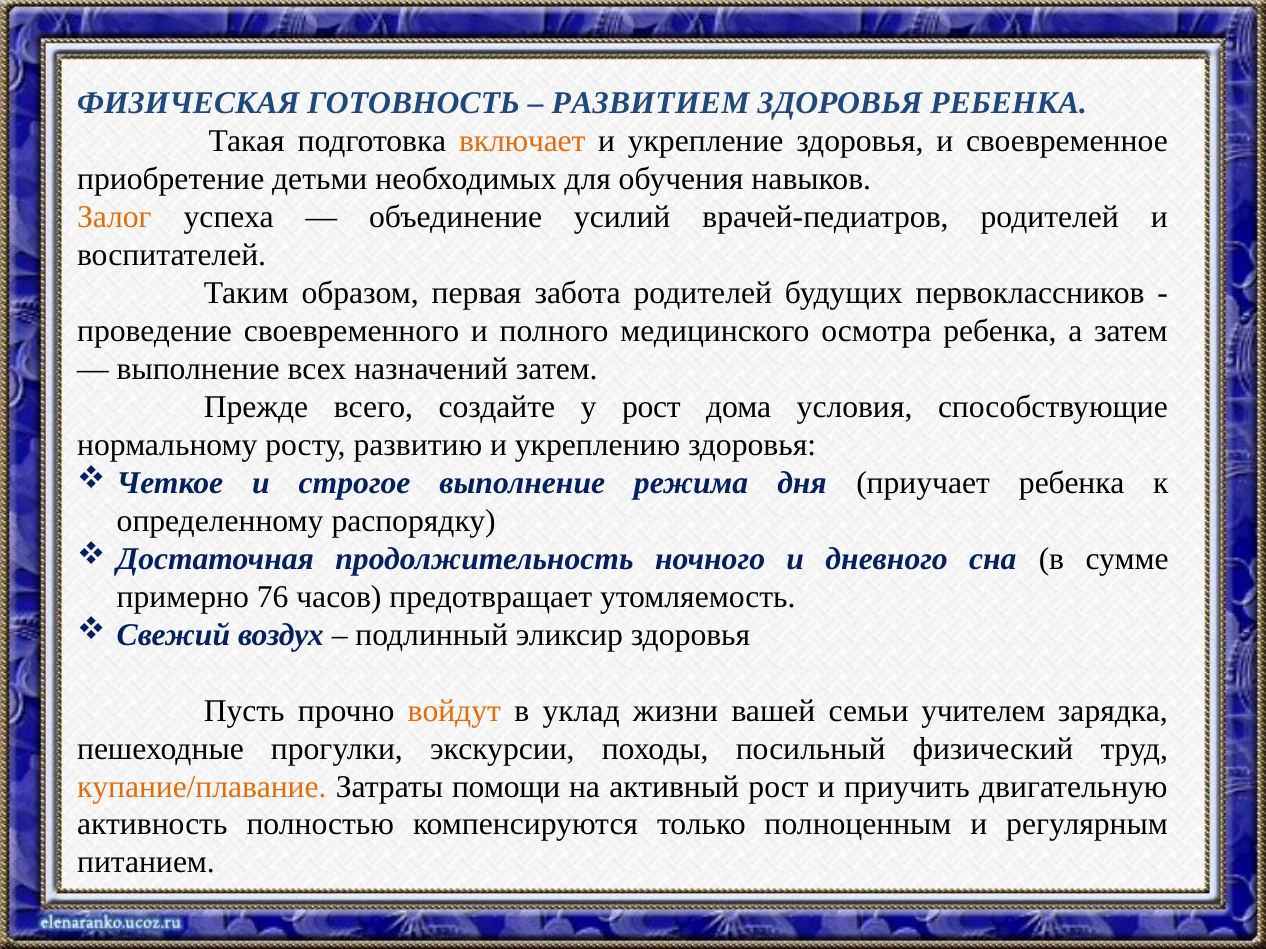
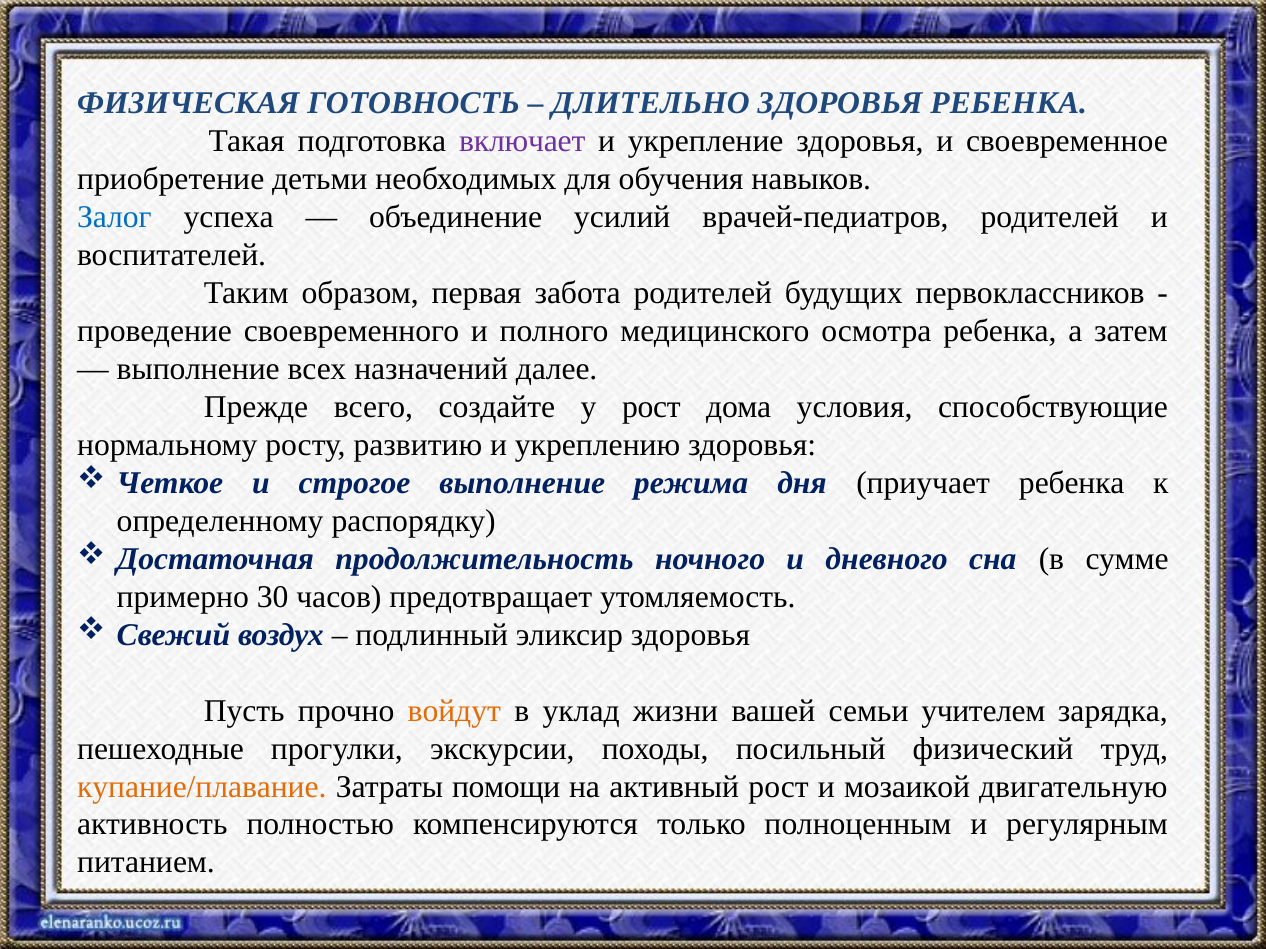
РАЗВИТИЕМ: РАЗВИТИЕМ -> ДЛИТЕЛЬНО
включает colour: orange -> purple
Залог colour: orange -> blue
назначений затем: затем -> далее
76: 76 -> 30
приучить: приучить -> мозаикой
